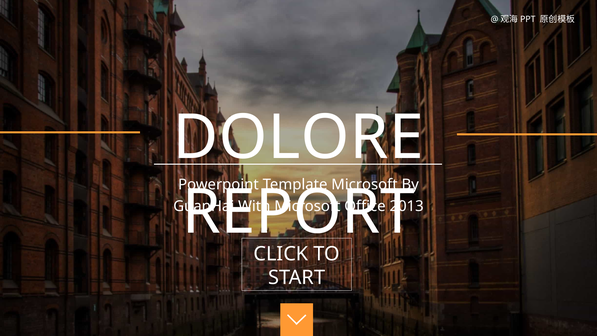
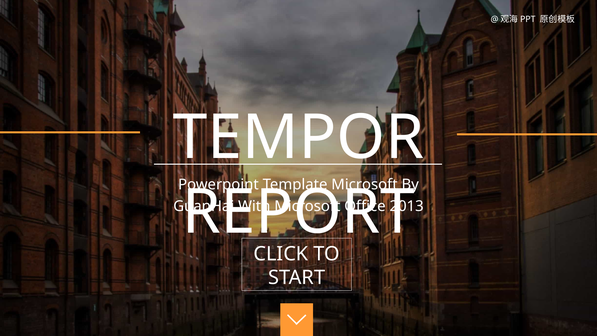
DOLORE: DOLORE -> TEMPOR
